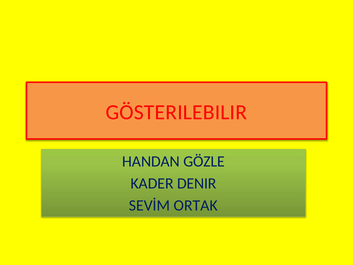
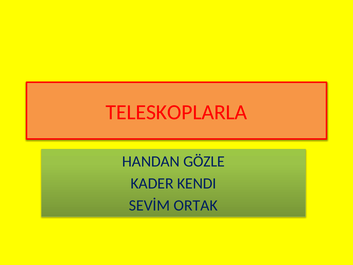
GÖSTERILEBILIR: GÖSTERILEBILIR -> TELESKOPLARLA
DENIR: DENIR -> KENDI
